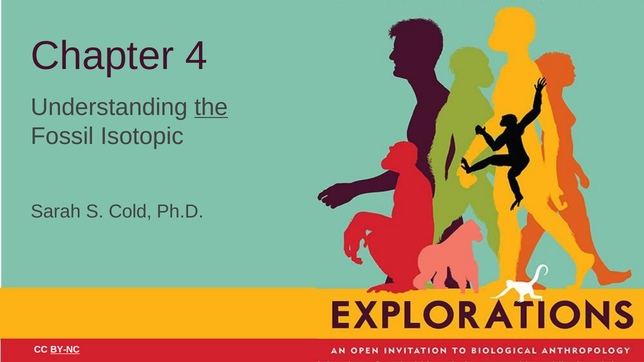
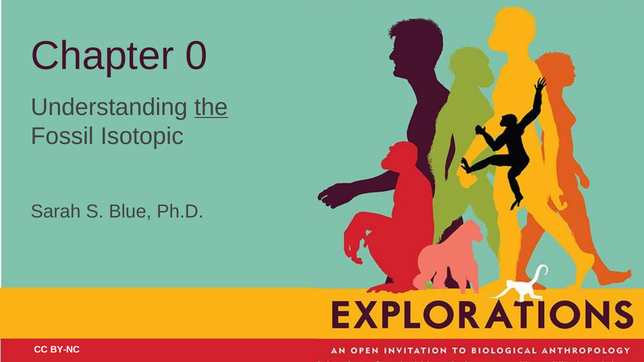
4: 4 -> 0
Cold: Cold -> Blue
BY-NC underline: present -> none
